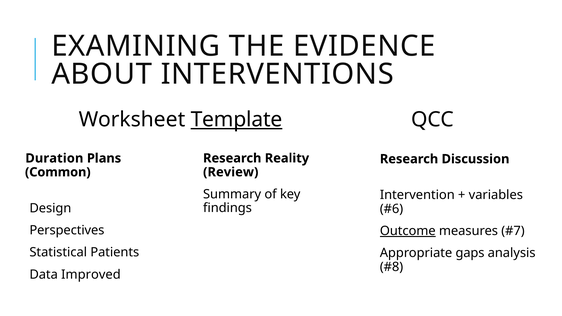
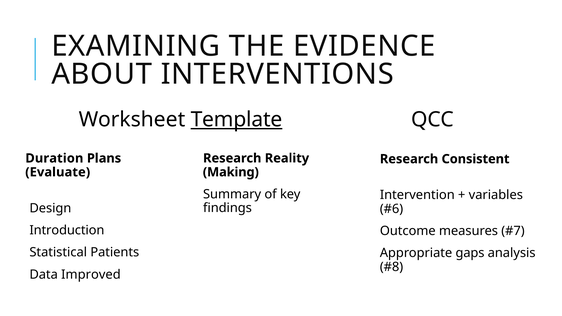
Discussion: Discussion -> Consistent
Review: Review -> Making
Common: Common -> Evaluate
Perspectives: Perspectives -> Introduction
Outcome underline: present -> none
